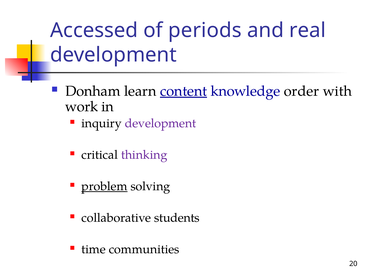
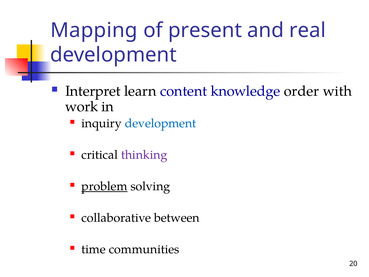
Accessed: Accessed -> Mapping
periods: periods -> present
Donham: Donham -> Interpret
content underline: present -> none
development at (160, 123) colour: purple -> blue
students: students -> between
